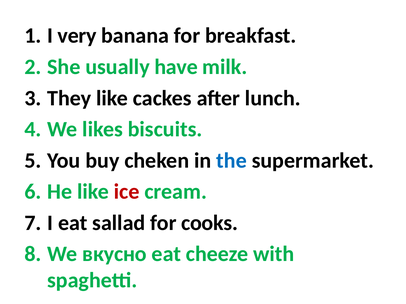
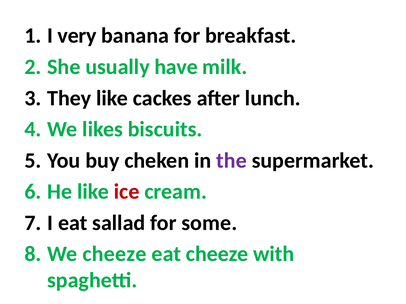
the colour: blue -> purple
cooks: cooks -> some
We вкусно: вкусно -> cheeze
